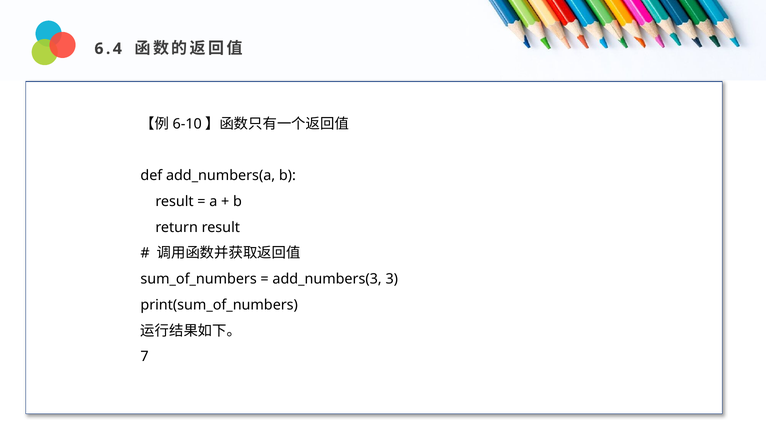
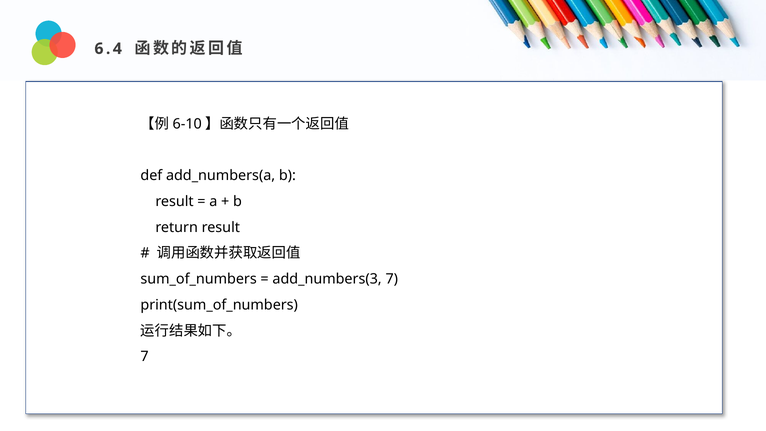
add_numbers(3 3: 3 -> 7
